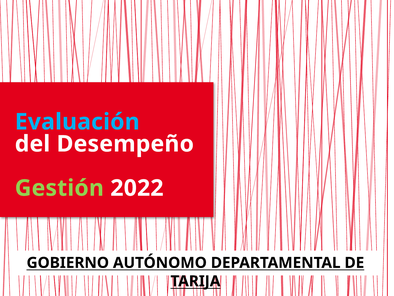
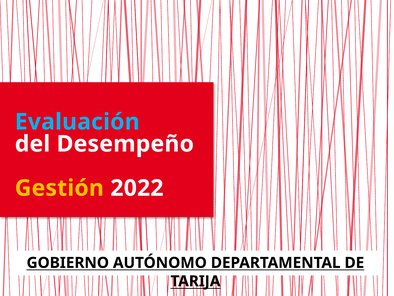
Gestión colour: light green -> yellow
